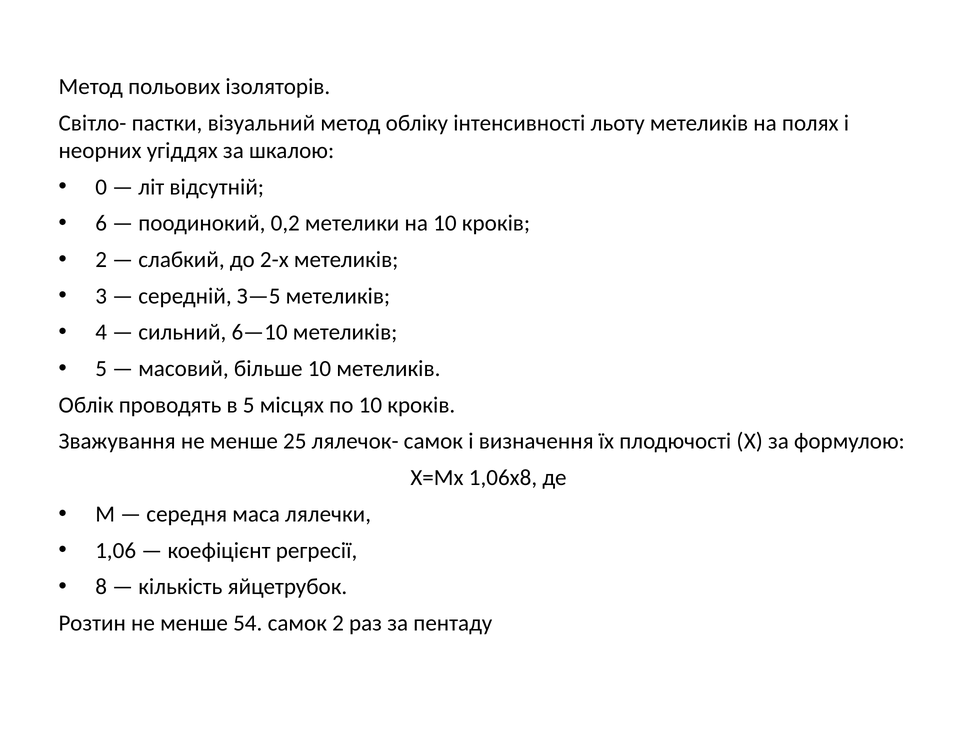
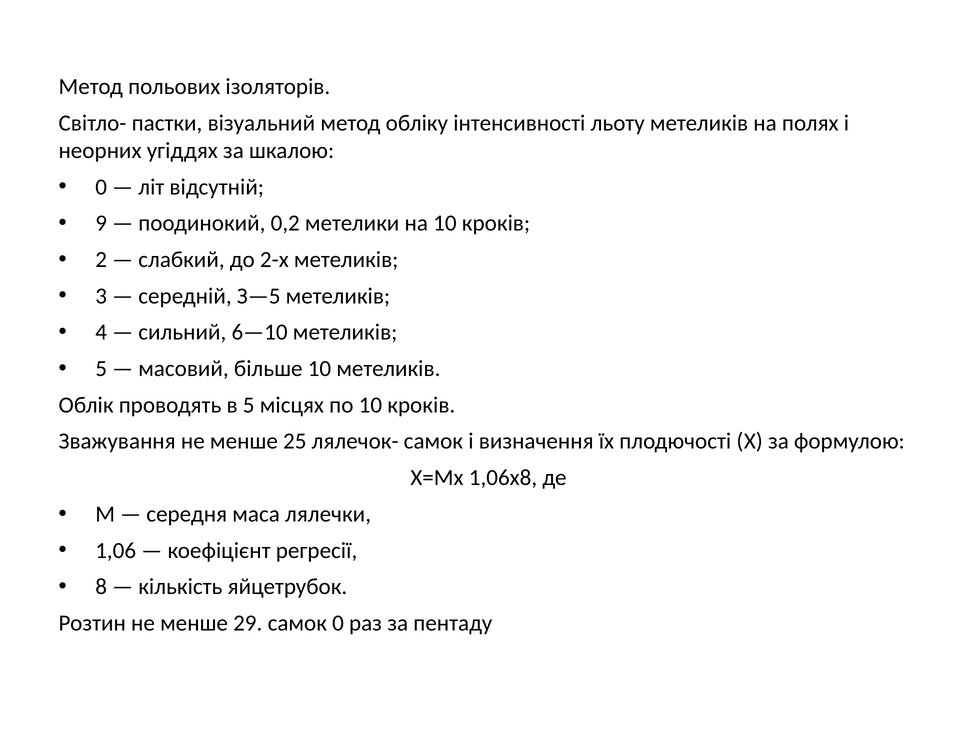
6: 6 -> 9
54: 54 -> 29
самок 2: 2 -> 0
